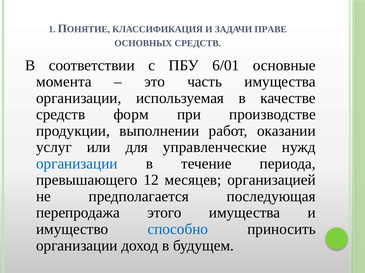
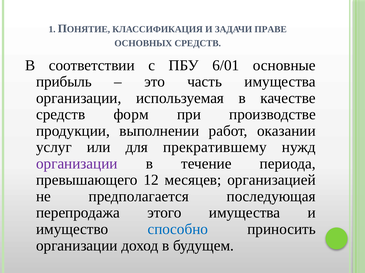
момента: момента -> прибыль
управленческие: управленческие -> прекратившему
организации at (77, 164) colour: blue -> purple
